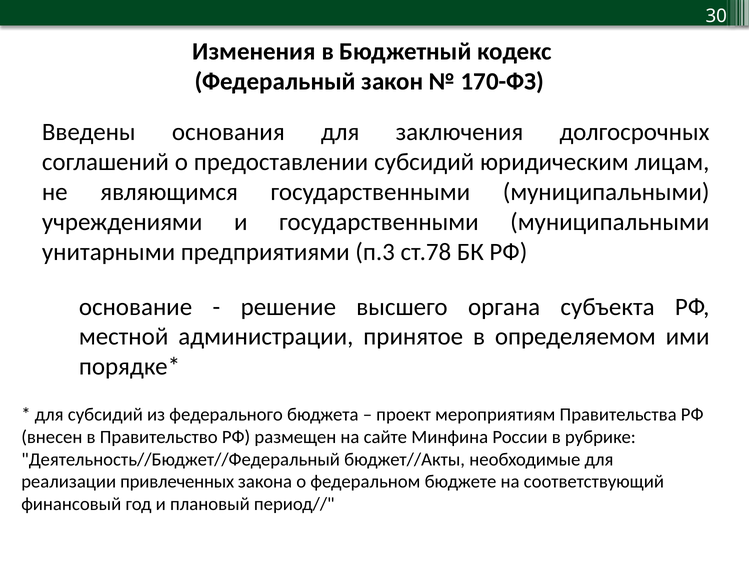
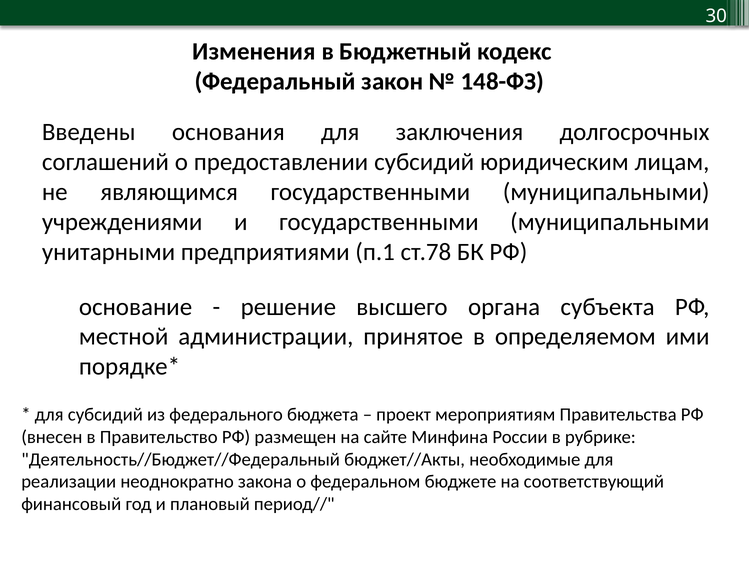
170-ФЗ: 170-ФЗ -> 148-ФЗ
п.3: п.3 -> п.1
привлеченных: привлеченных -> неоднократно
